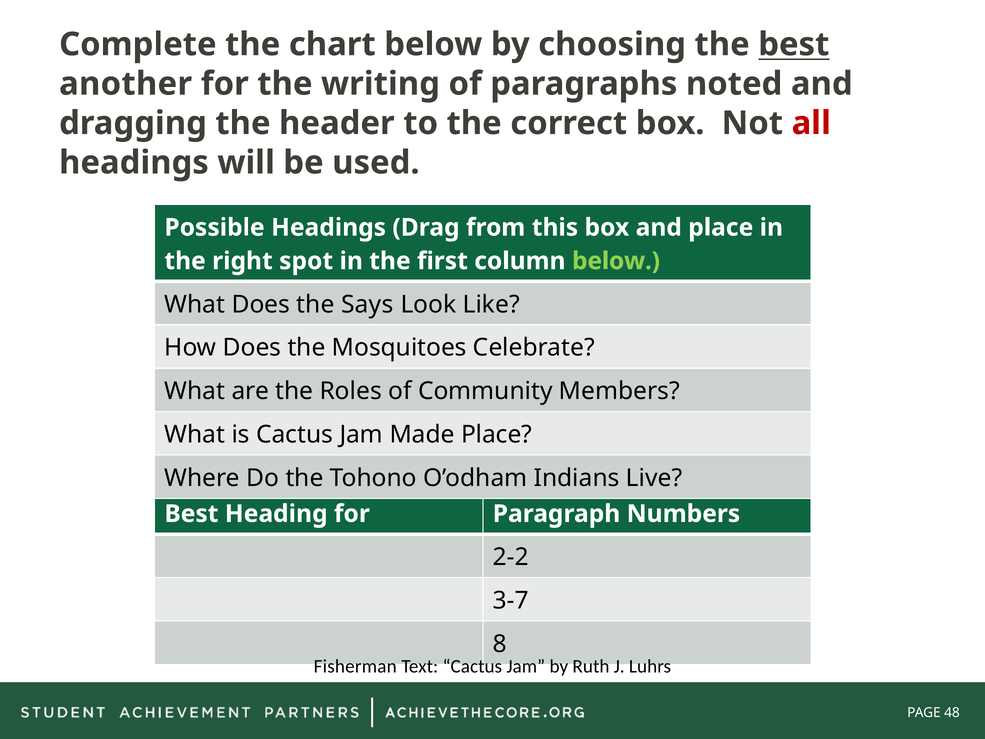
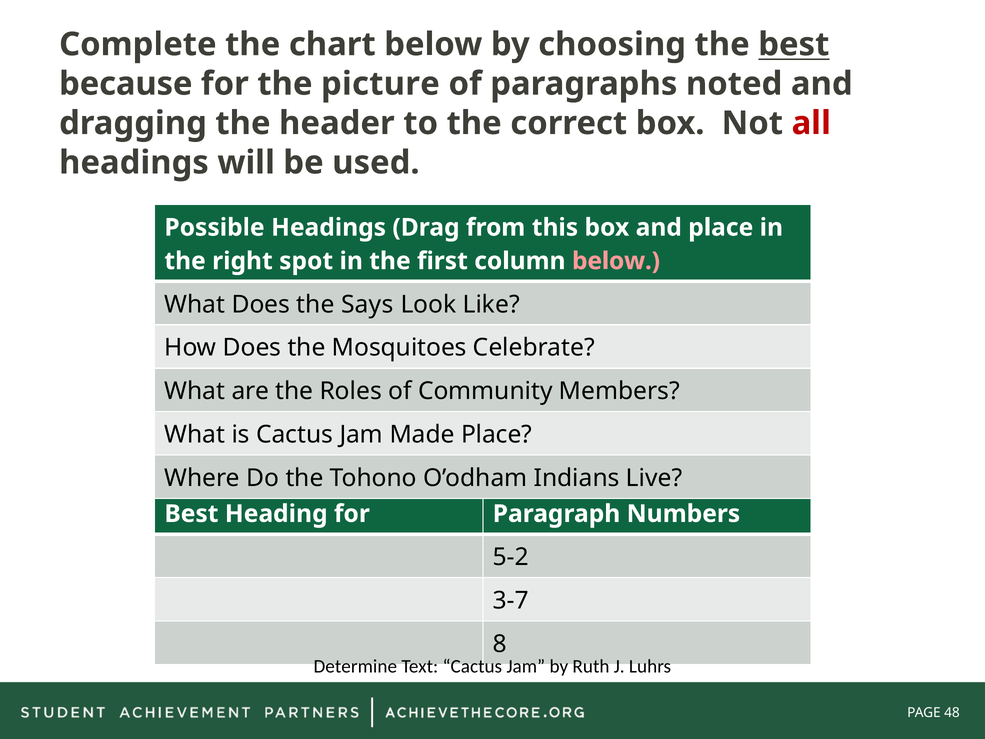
another: another -> because
writing: writing -> picture
below at (616, 261) colour: light green -> pink
2-2: 2-2 -> 5-2
Fisherman: Fisherman -> Determine
